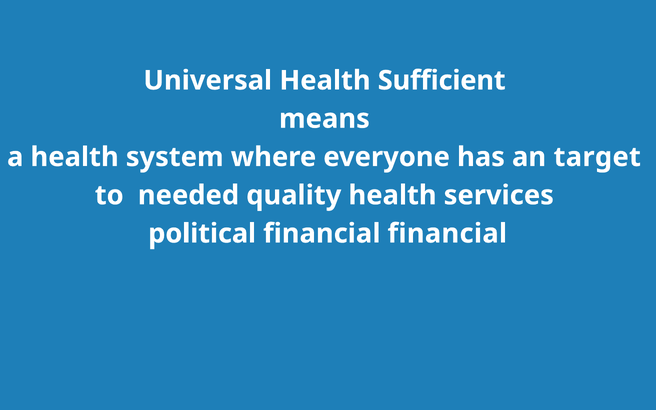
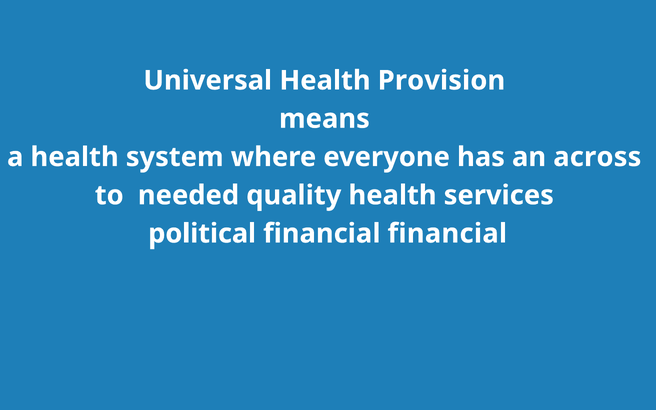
Sufficient: Sufficient -> Provision
target: target -> across
